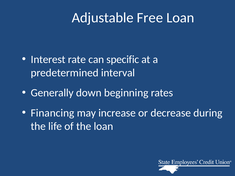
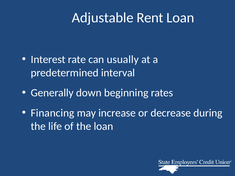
Free: Free -> Rent
specific: specific -> usually
